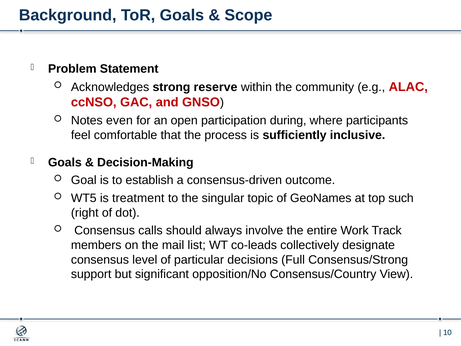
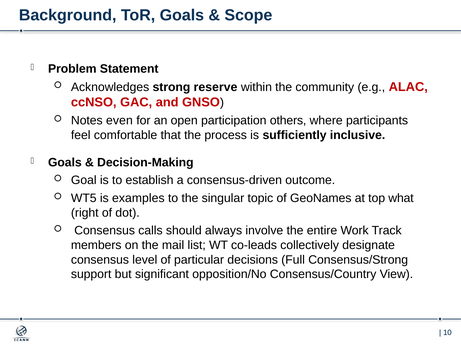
during: during -> others
treatment: treatment -> examples
such: such -> what
